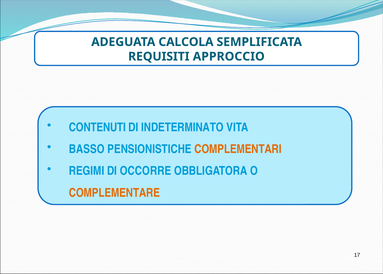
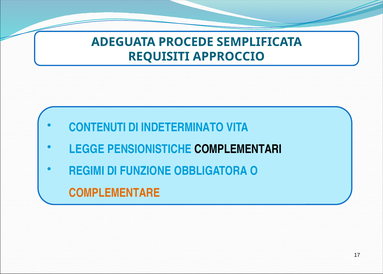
CALCOLA: CALCOLA -> PROCEDE
BASSO: BASSO -> LEGGE
COMPLEMENTARI colour: orange -> black
OCCORRE: OCCORRE -> FUNZIONE
